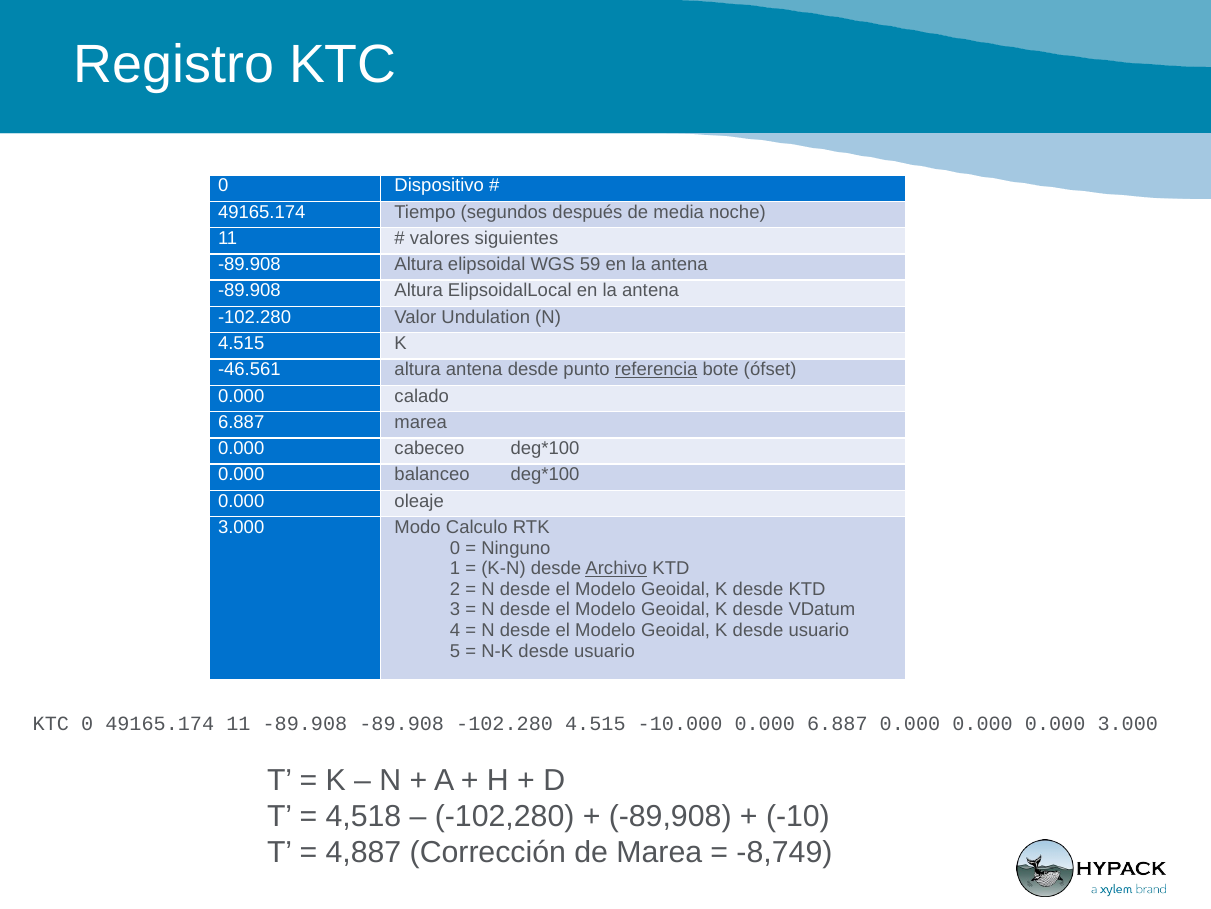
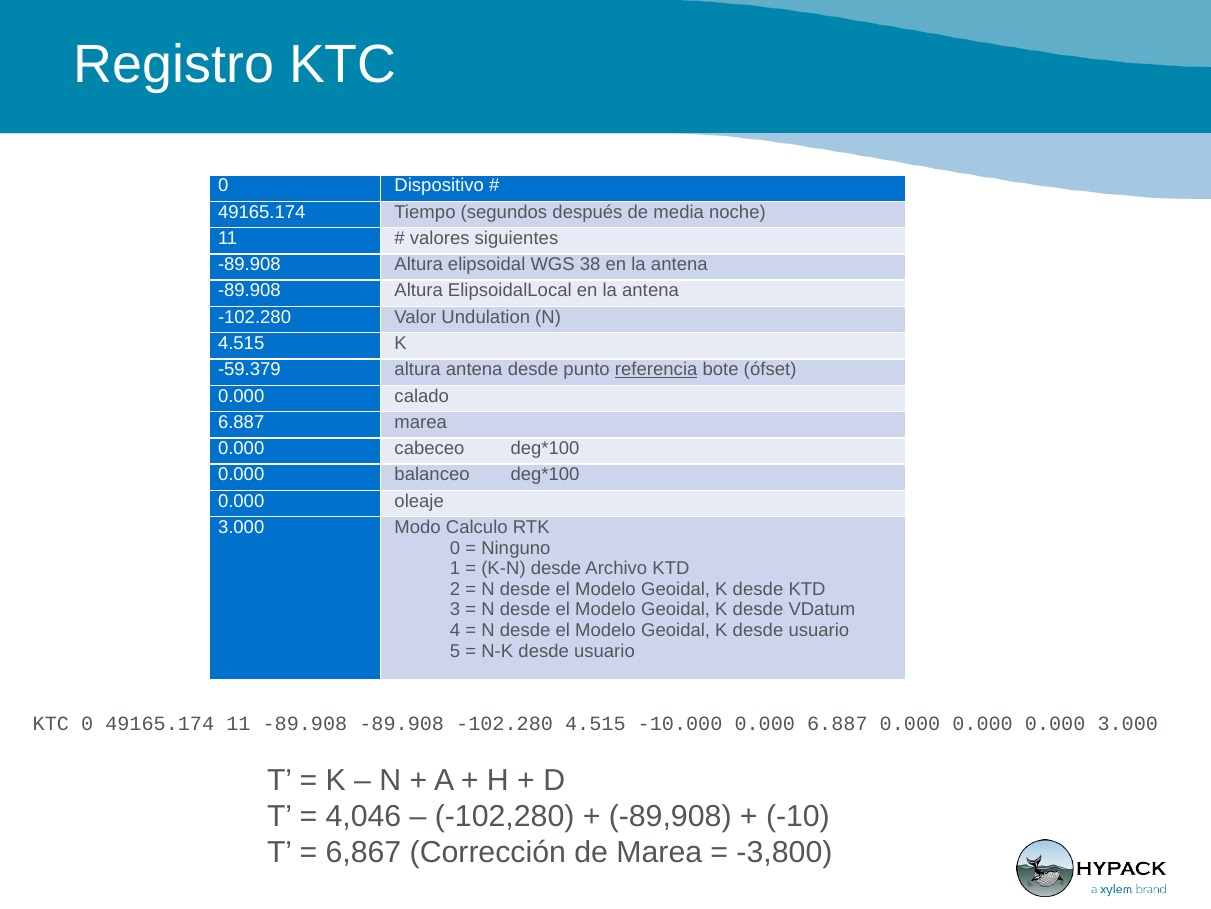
59: 59 -> 38
-46.561: -46.561 -> -59.379
Archivo underline: present -> none
4,518: 4,518 -> 4,046
4,887: 4,887 -> 6,867
-8,749: -8,749 -> -3,800
